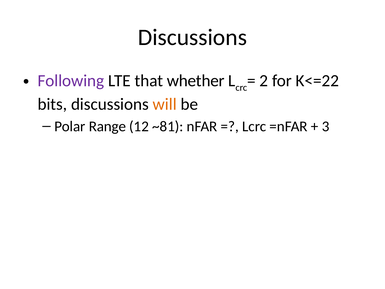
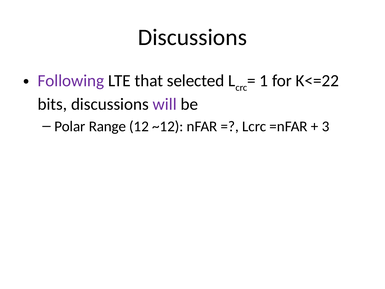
whether: whether -> selected
2: 2 -> 1
will colour: orange -> purple
~81: ~81 -> ~12
